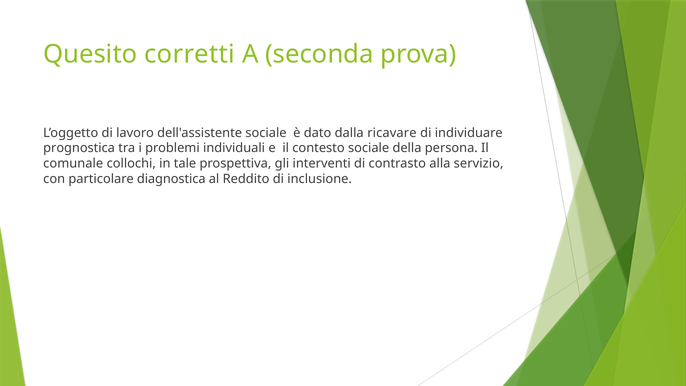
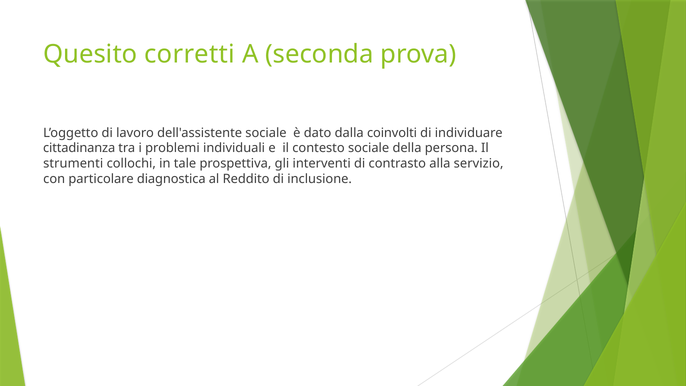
ricavare: ricavare -> coinvolti
prognostica: prognostica -> cittadinanza
comunale: comunale -> strumenti
